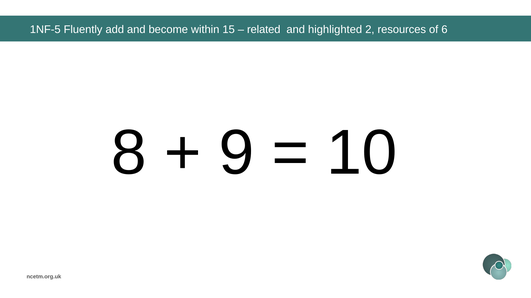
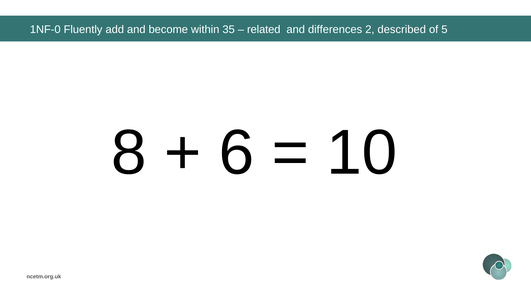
1NF-5: 1NF-5 -> 1NF-0
15: 15 -> 35
highlighted: highlighted -> differences
resources: resources -> described
6: 6 -> 5
9: 9 -> 6
